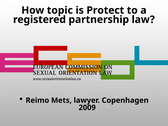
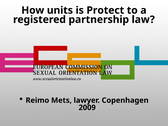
topic: topic -> units
